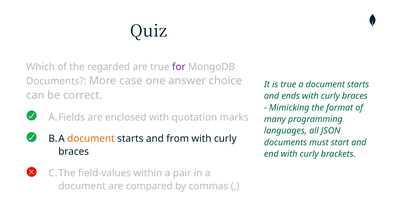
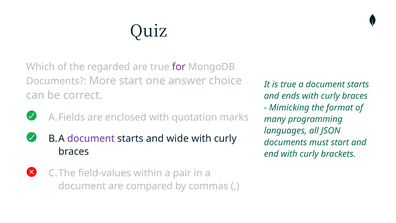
More case: case -> start
document at (91, 138) colour: orange -> purple
from: from -> wide
